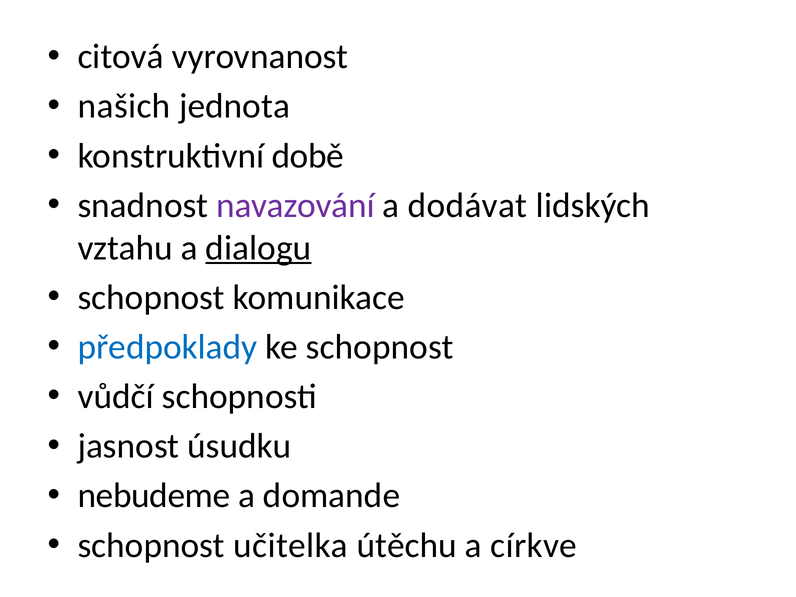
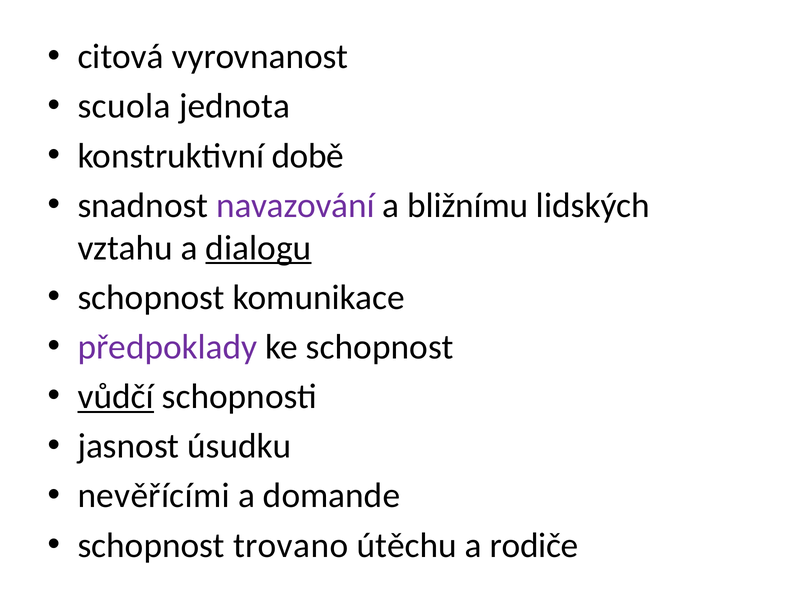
našich: našich -> scuola
dodávat: dodávat -> bližnímu
předpoklady colour: blue -> purple
vůdčí underline: none -> present
nebudeme: nebudeme -> nevěřícími
učitelka: učitelka -> trovano
církve: církve -> rodiče
